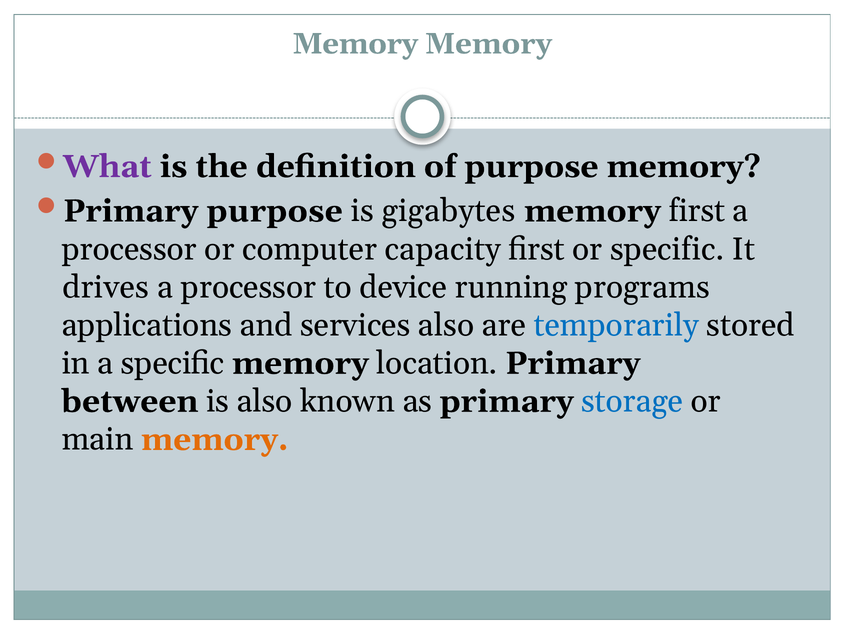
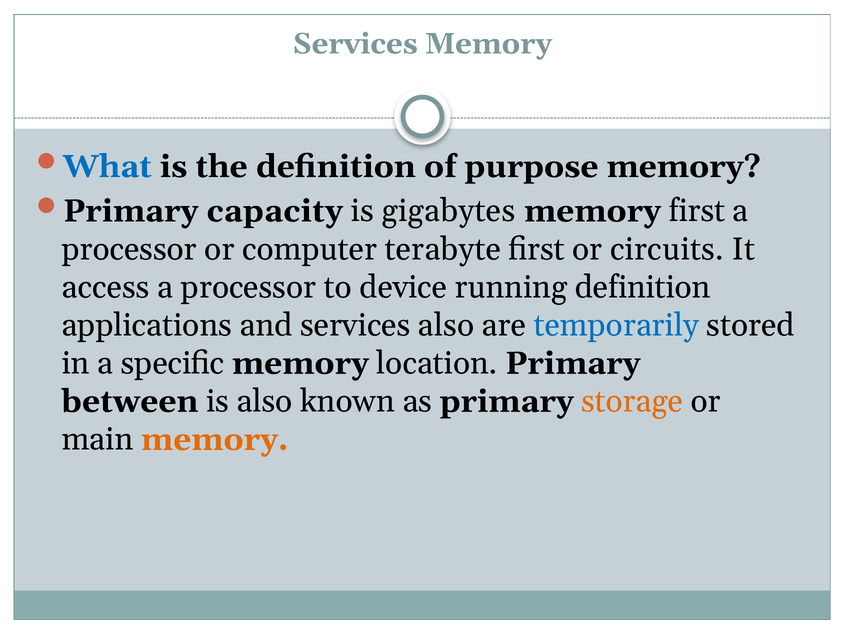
Memory at (355, 44): Memory -> Services
What colour: purple -> blue
Primary purpose: purpose -> capacity
capacity: capacity -> terabyte
or specific: specific -> circuits
drives: drives -> access
running programs: programs -> definition
storage colour: blue -> orange
